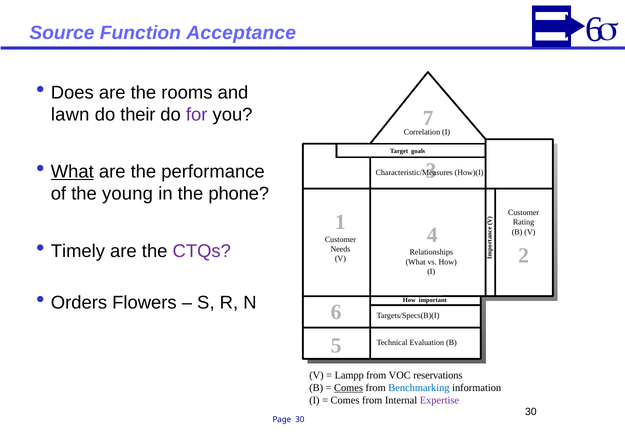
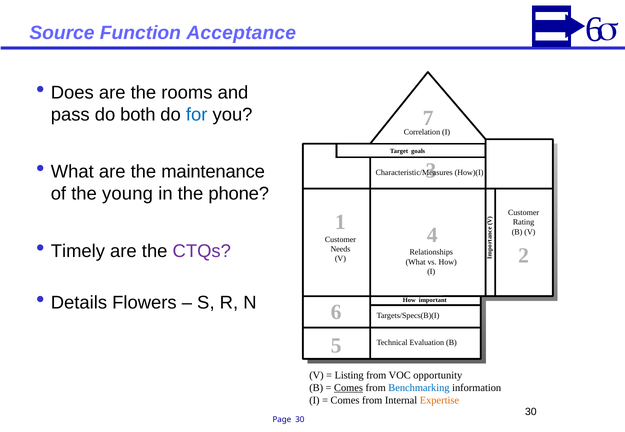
lawn: lawn -> pass
their: their -> both
for colour: purple -> blue
What at (72, 172) underline: present -> none
performance: performance -> maintenance
Orders: Orders -> Details
Lampp: Lampp -> Listing
reservations: reservations -> opportunity
Expertise colour: purple -> orange
